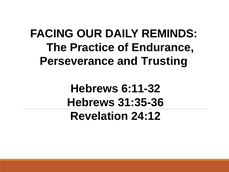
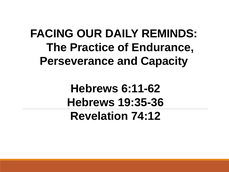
Trusting: Trusting -> Capacity
6:11-32: 6:11-32 -> 6:11-62
31:35-36: 31:35-36 -> 19:35-36
24:12: 24:12 -> 74:12
